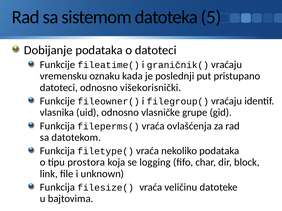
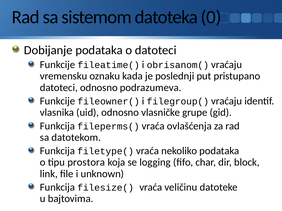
5: 5 -> 0
graničnik(: graničnik( -> obrisanom(
višekorisnički: višekorisnički -> podrazumeva
